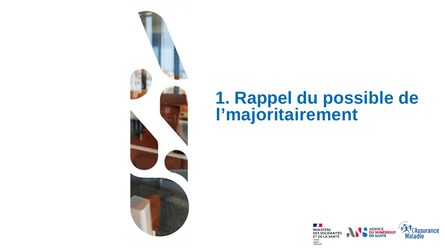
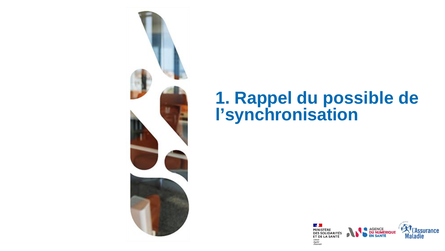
l’majoritairement: l’majoritairement -> l’synchronisation
